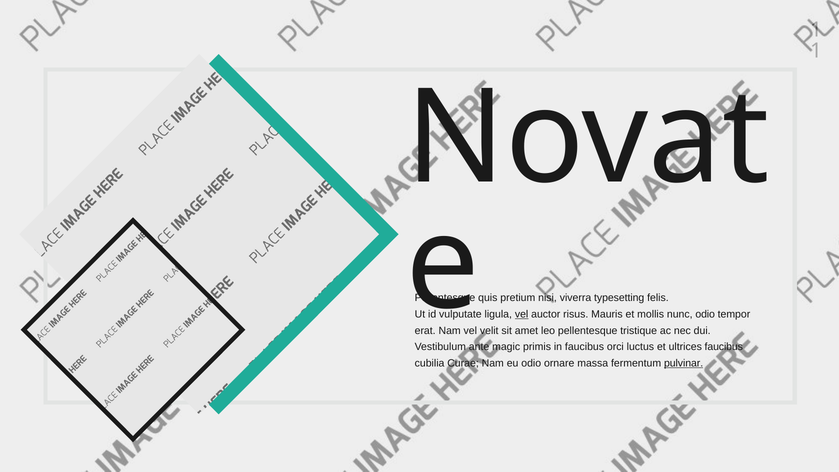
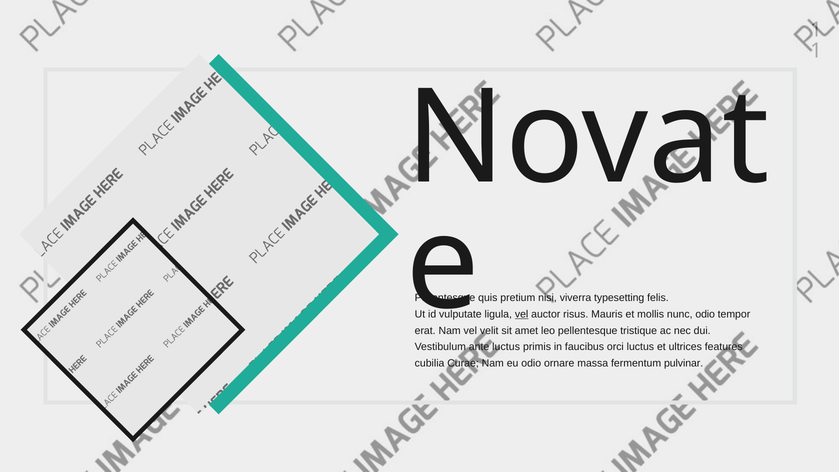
magic at (506, 347): magic -> luctus
ultrices faucibus: faucibus -> features
pulvinar underline: present -> none
